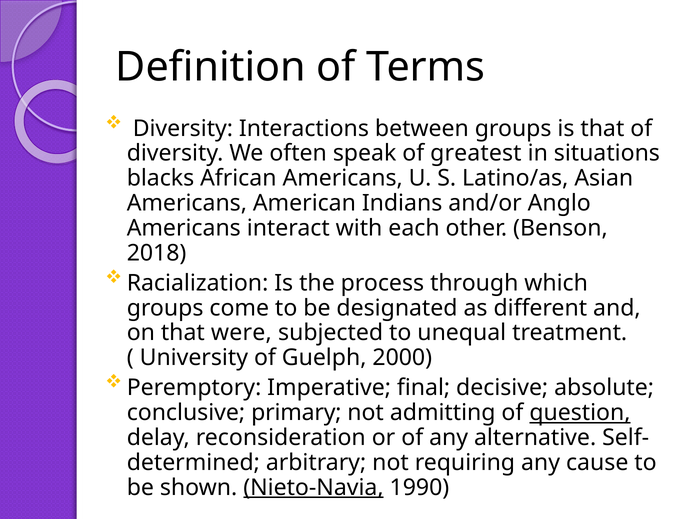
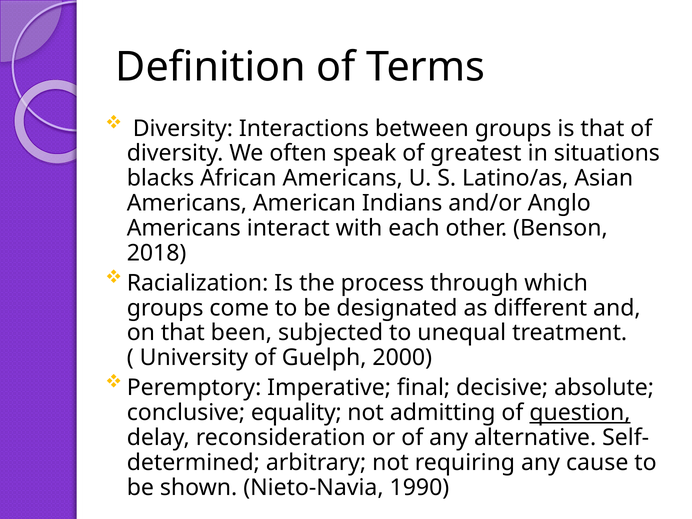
were: were -> been
primary: primary -> equality
Nieto-Navia underline: present -> none
